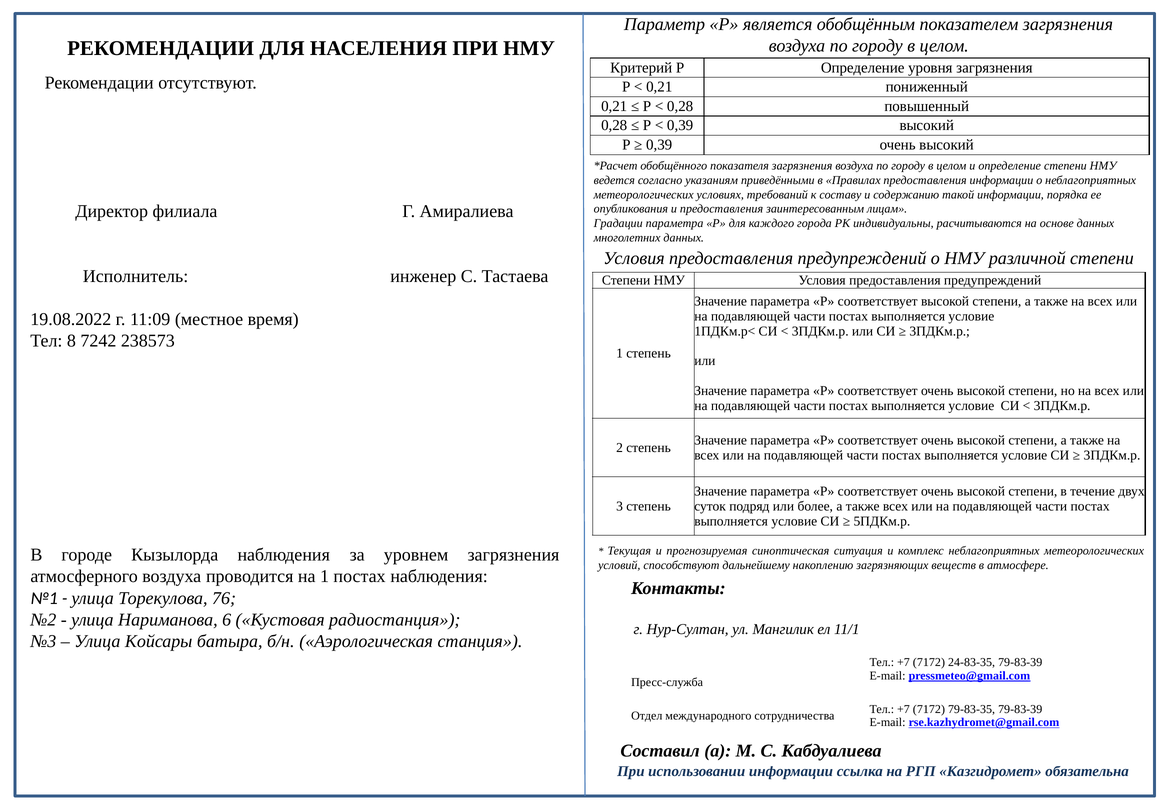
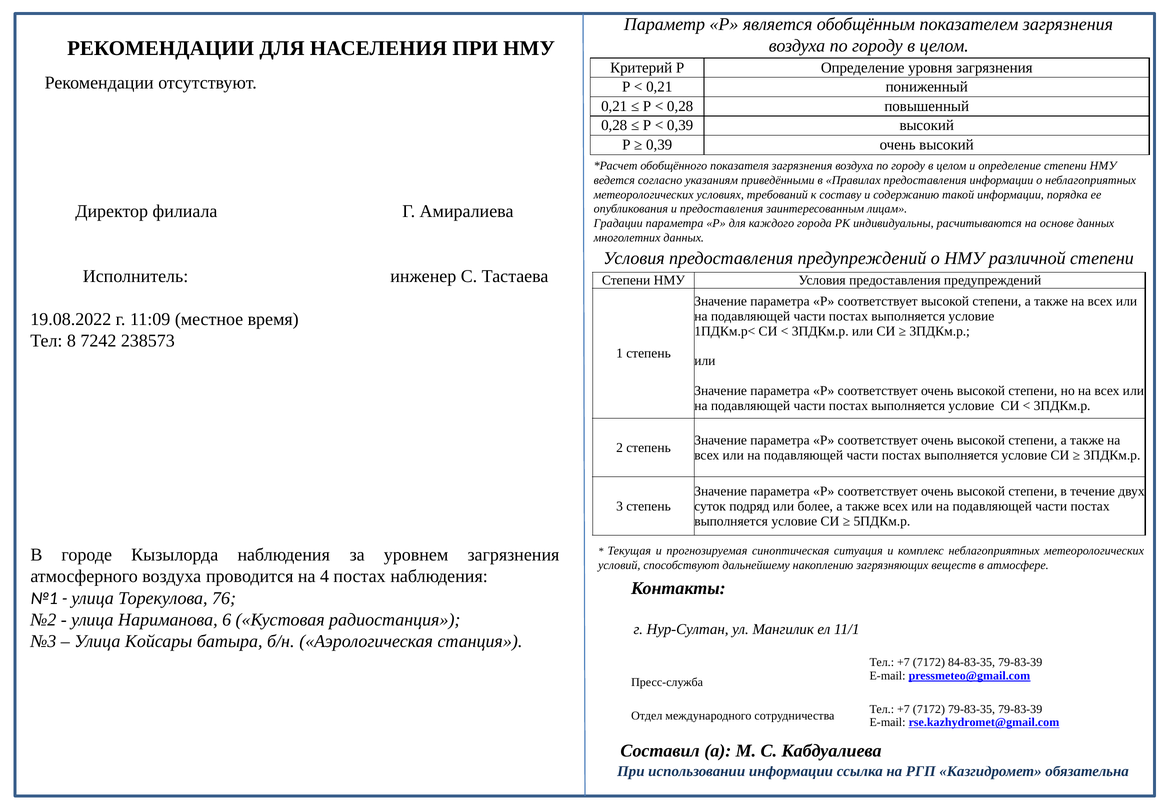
на 1: 1 -> 4
24-83-35: 24-83-35 -> 84-83-35
